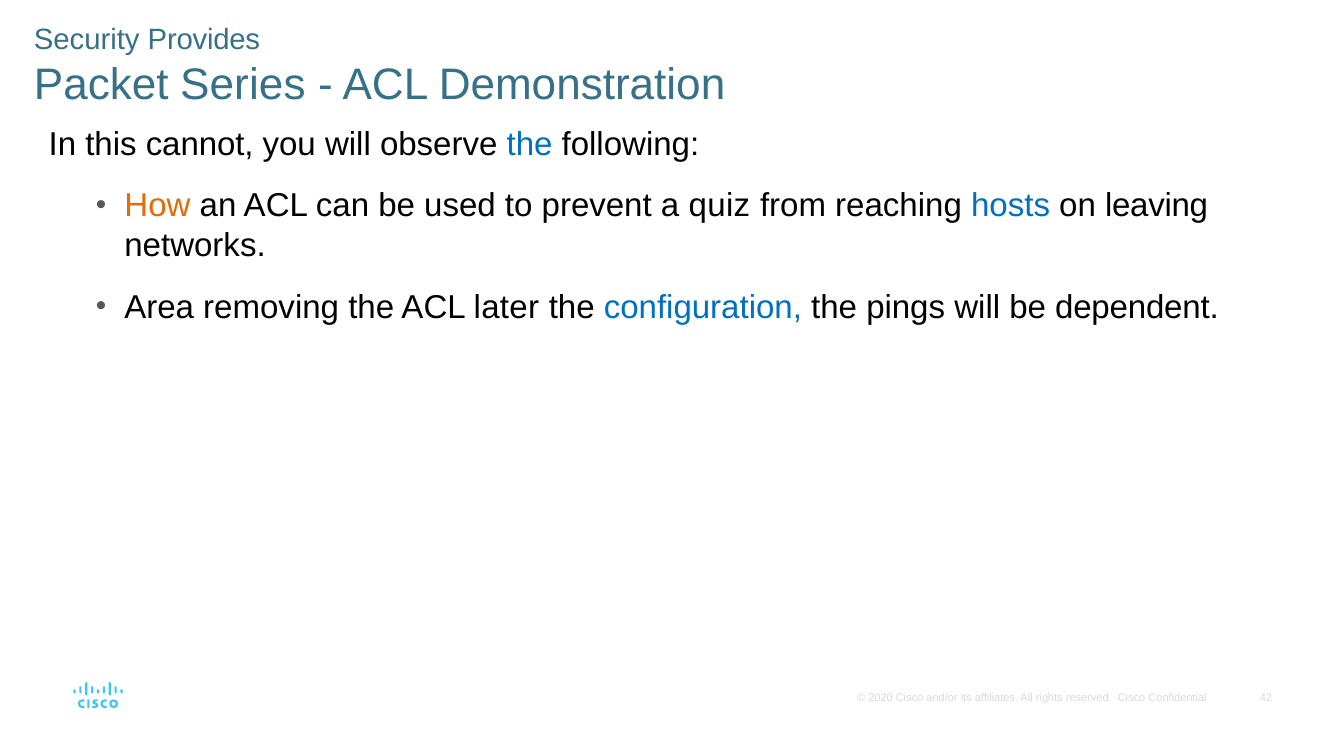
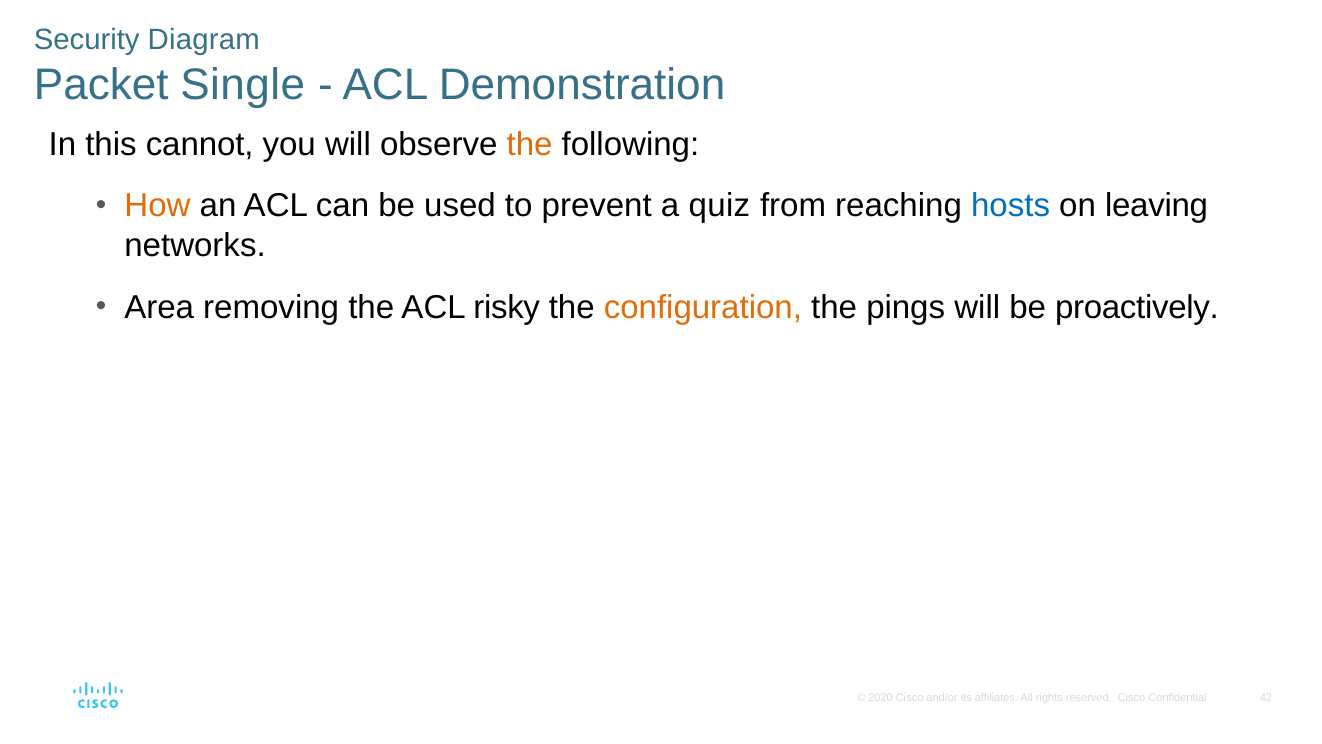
Provides: Provides -> Diagram
Series: Series -> Single
the at (530, 144) colour: blue -> orange
later: later -> risky
configuration colour: blue -> orange
dependent: dependent -> proactively
